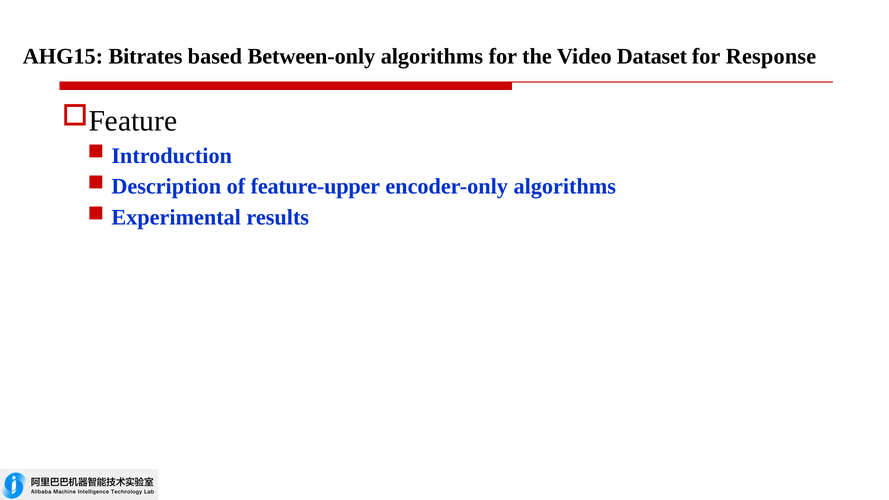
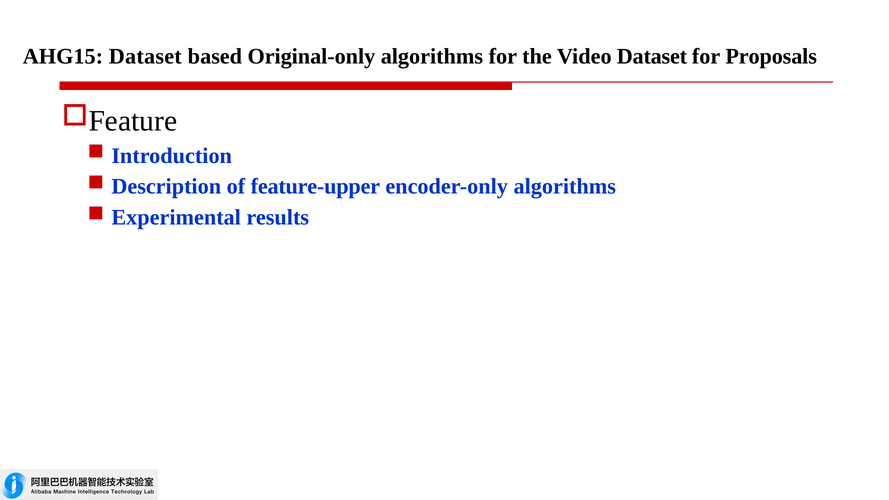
AHG15 Bitrates: Bitrates -> Dataset
Between-only: Between-only -> Original-only
Response: Response -> Proposals
